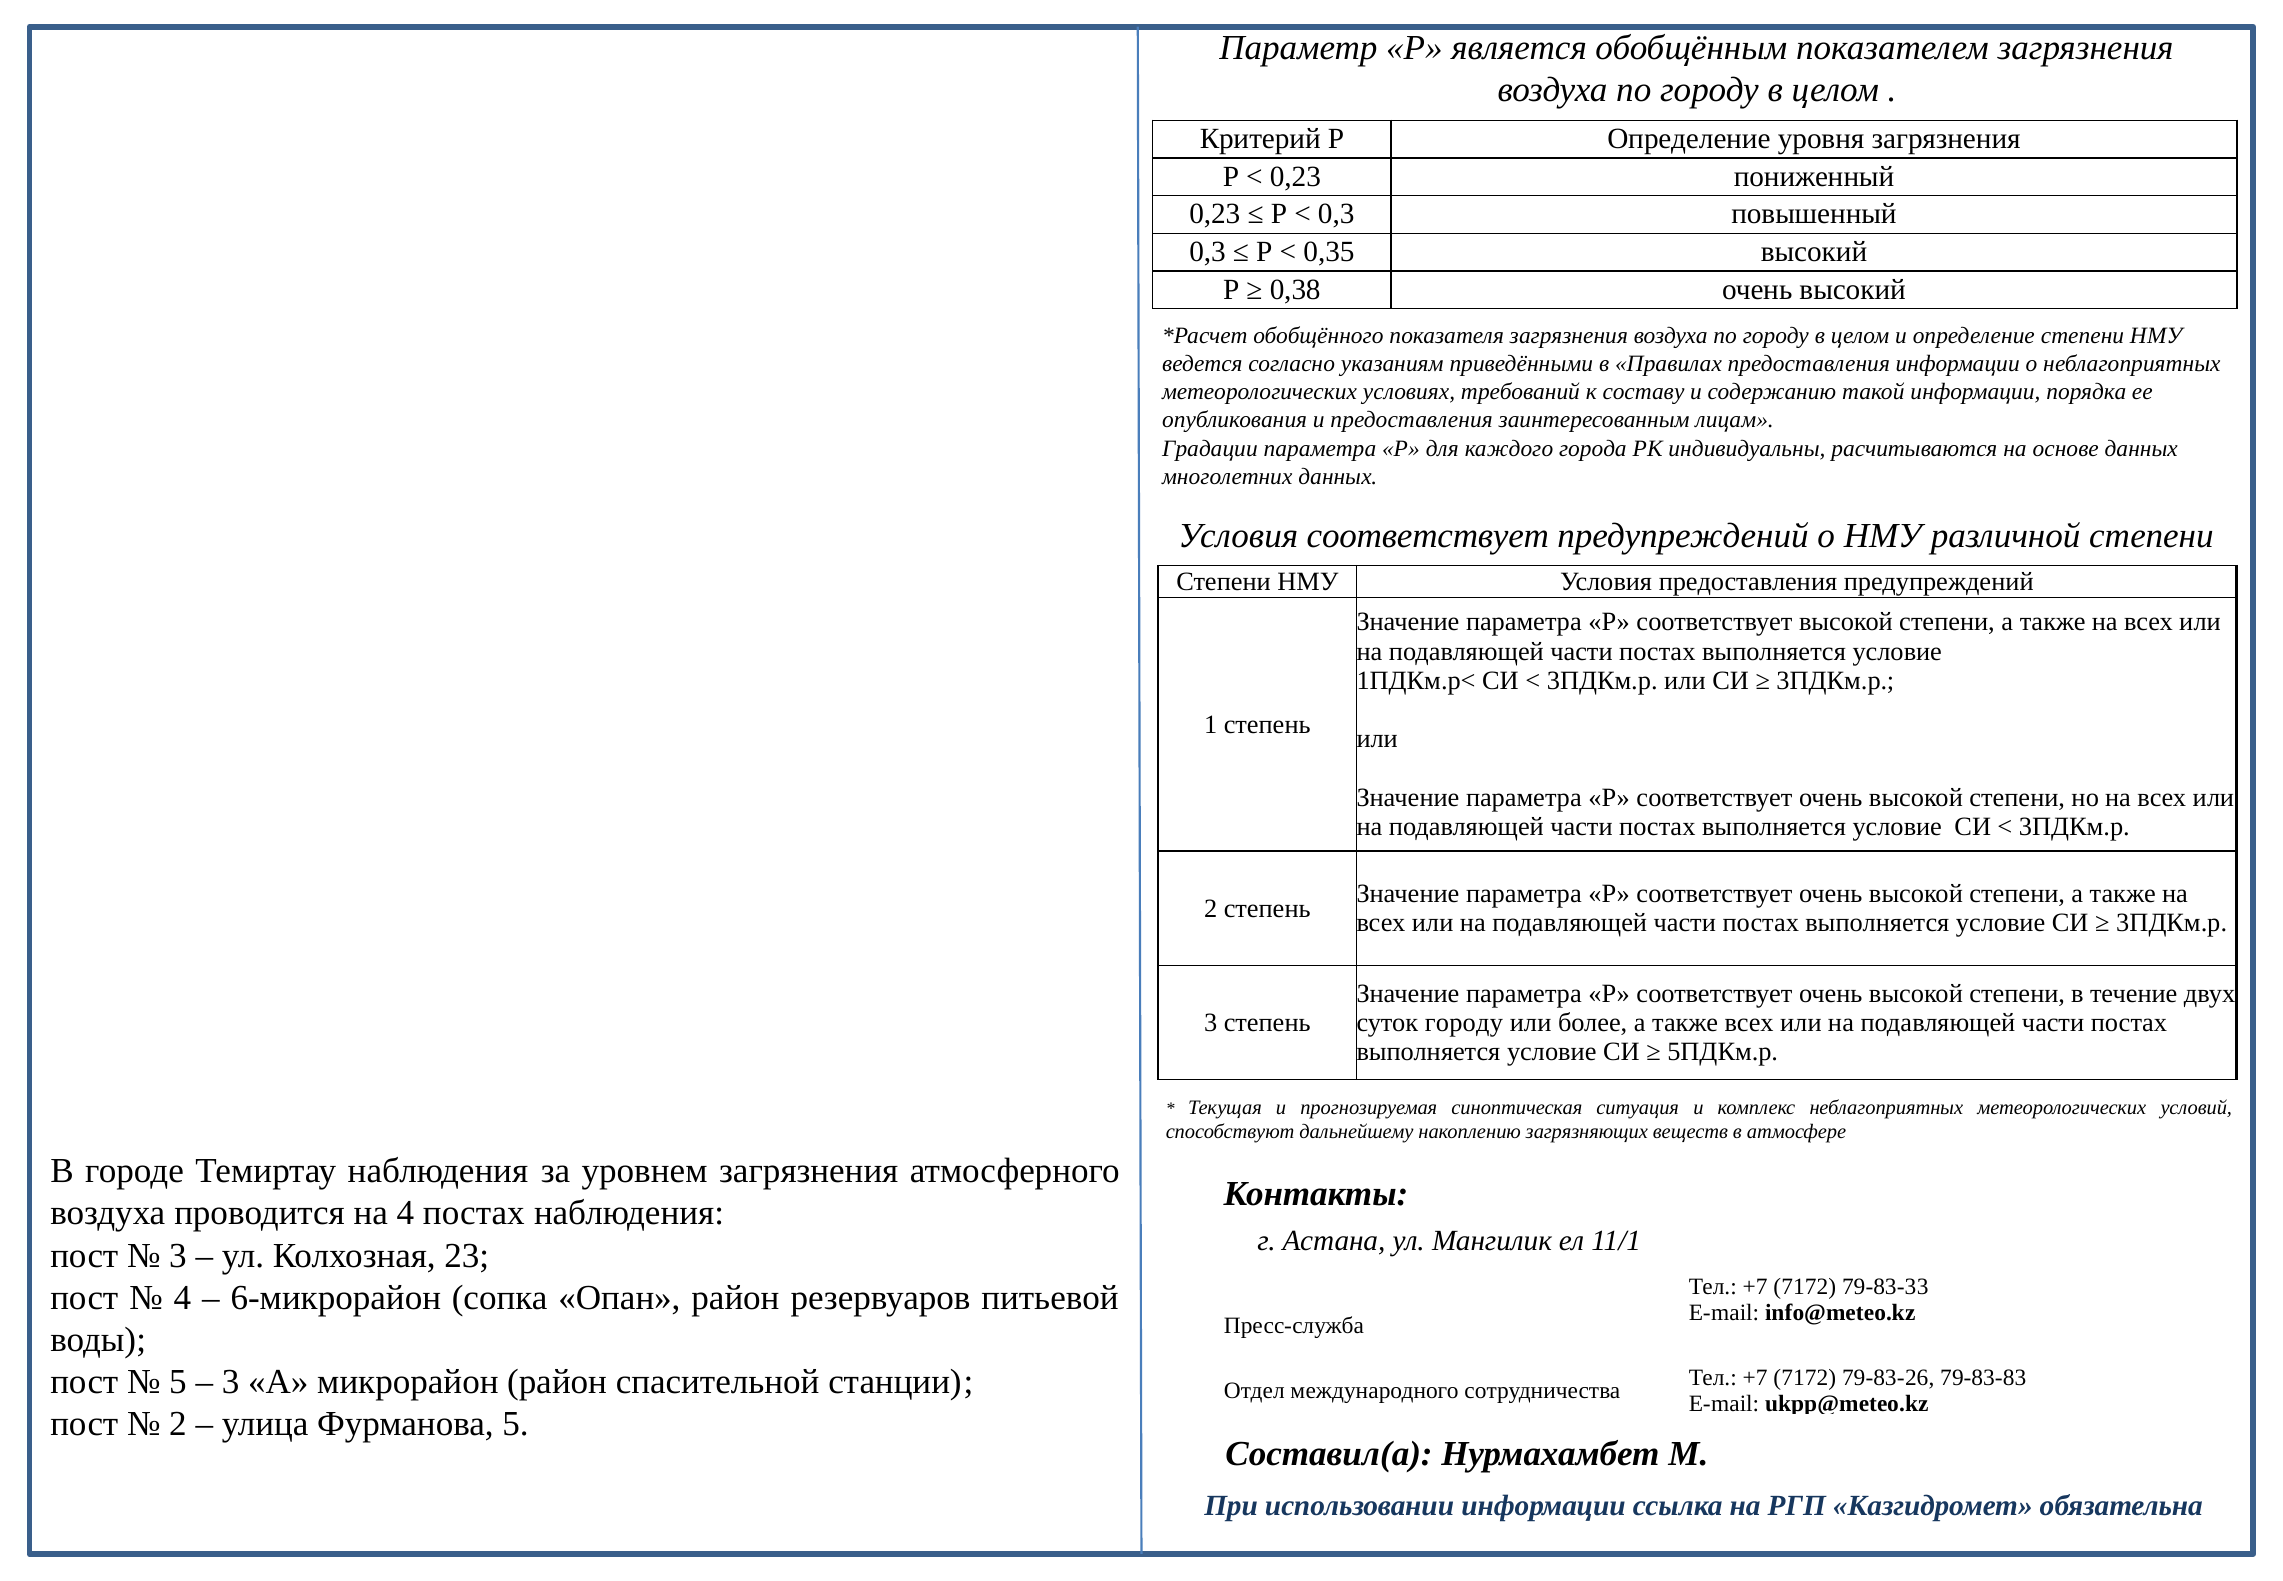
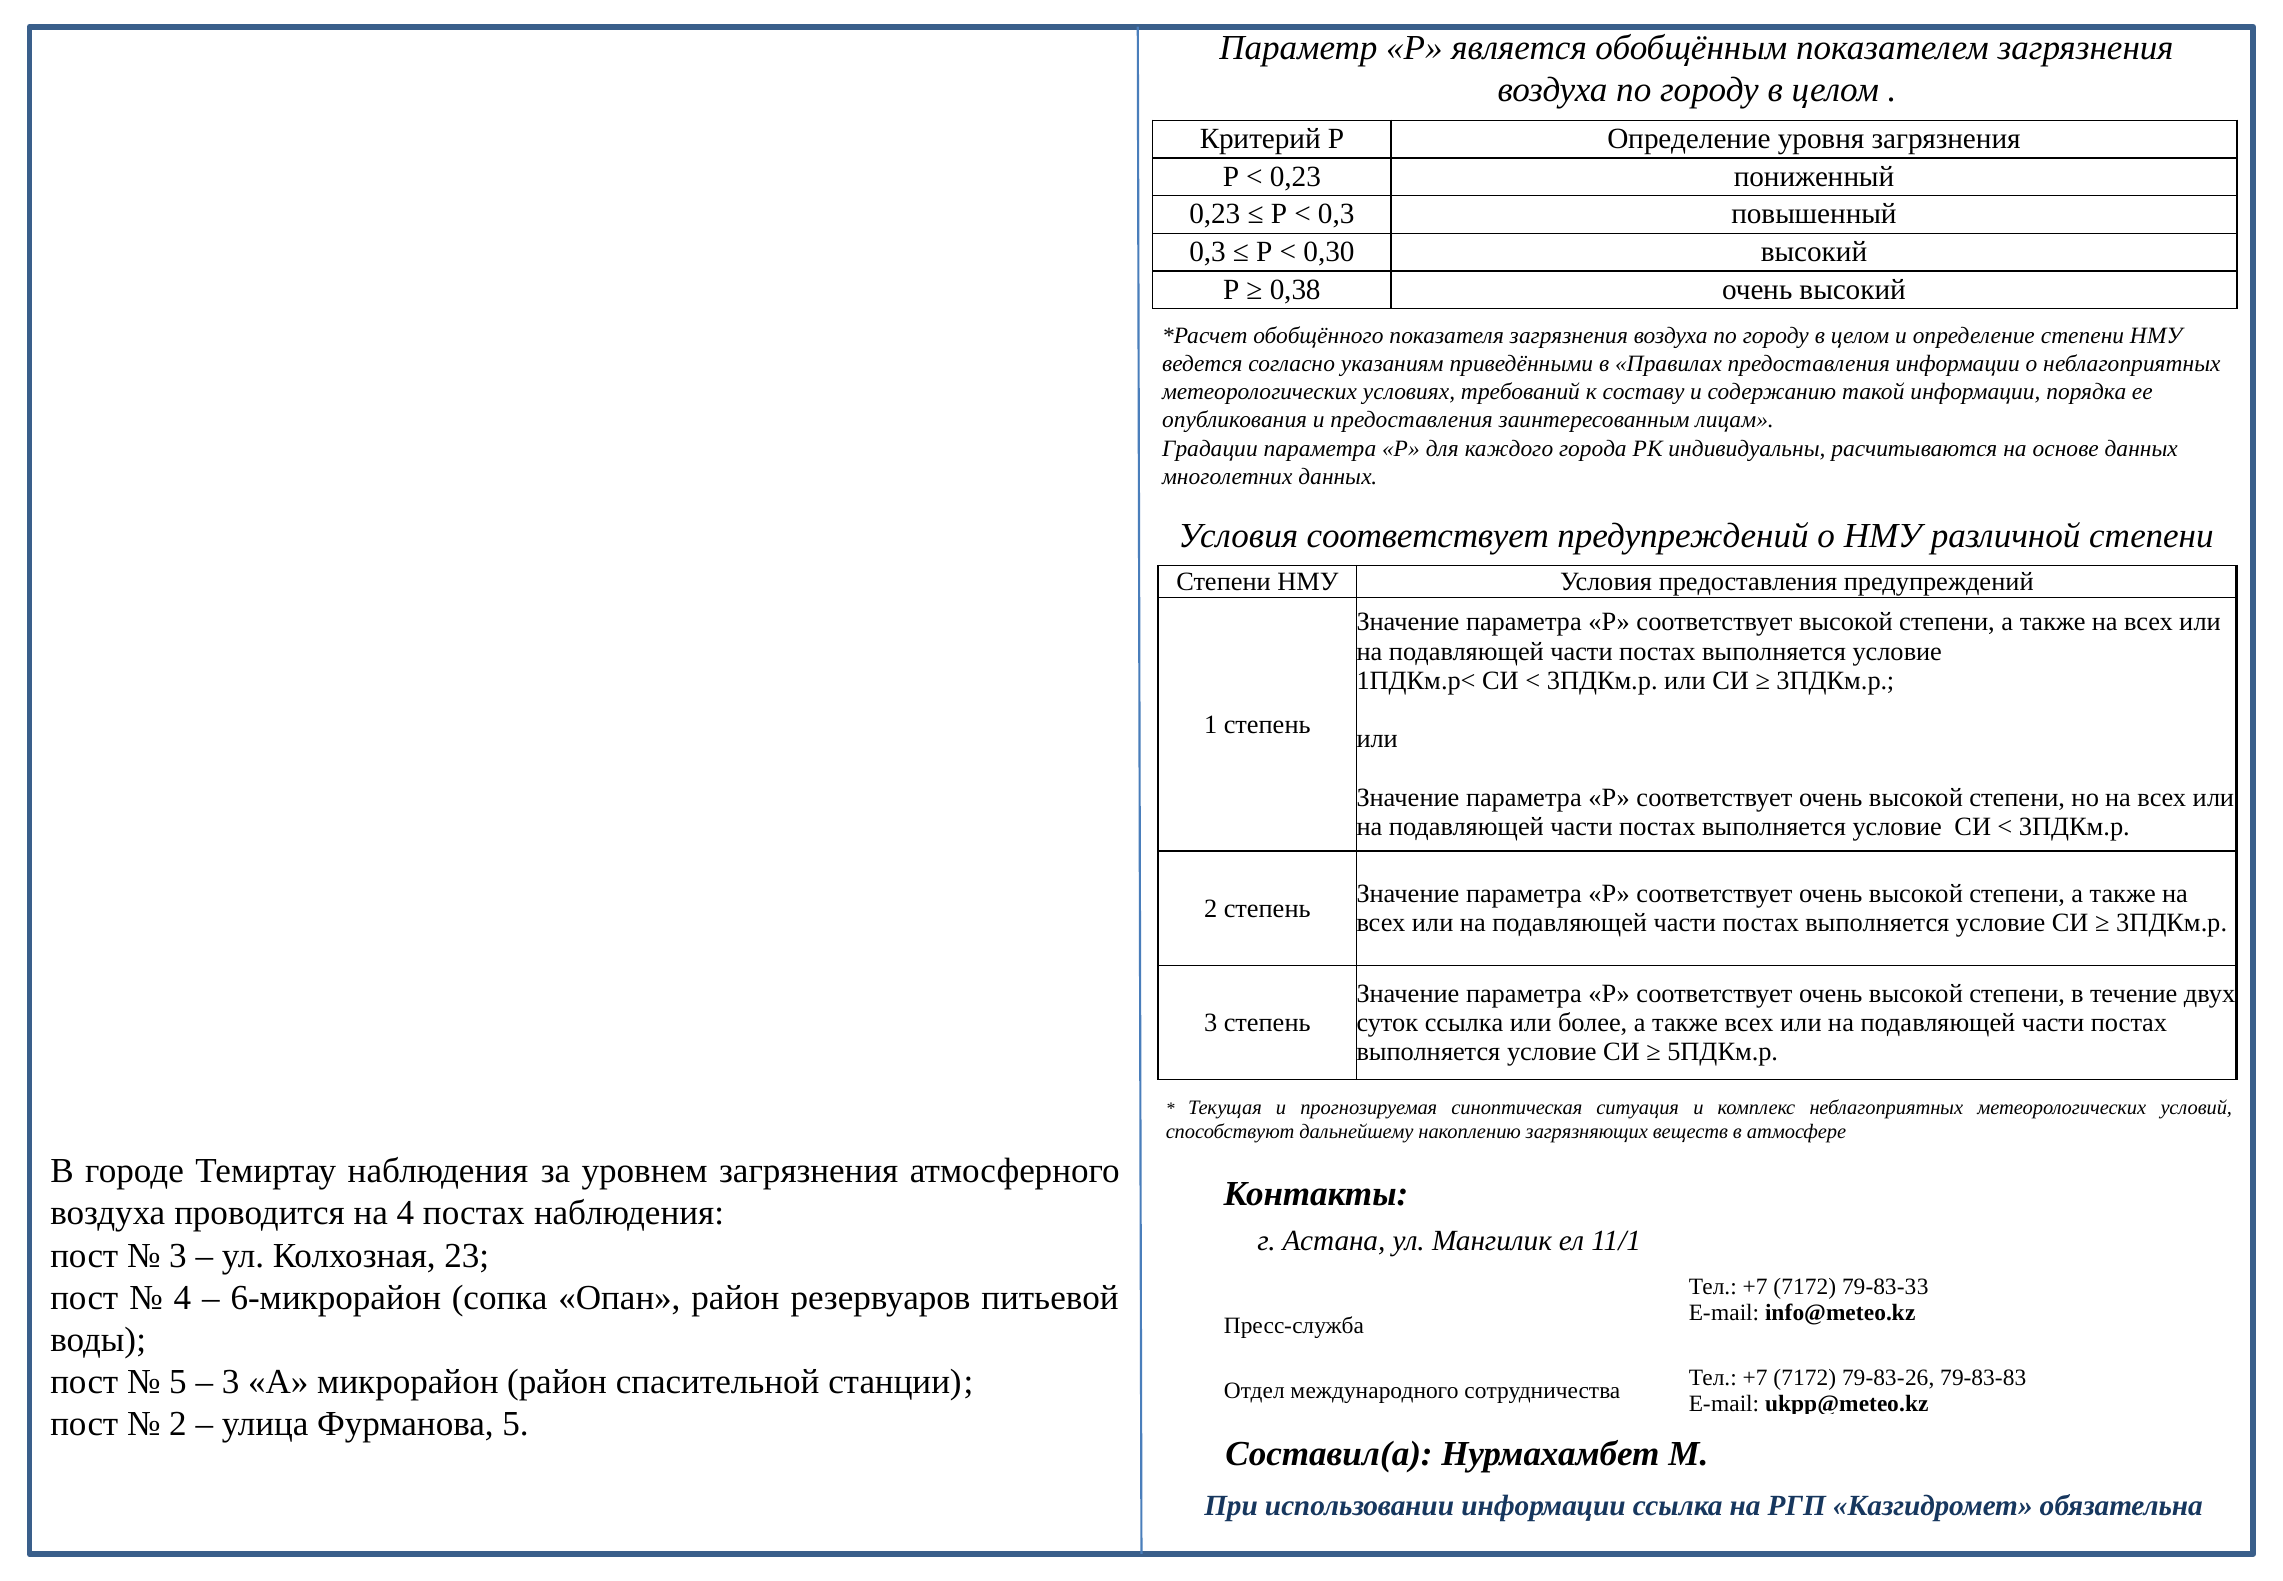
0,35: 0,35 -> 0,30
суток городу: городу -> ссылка
